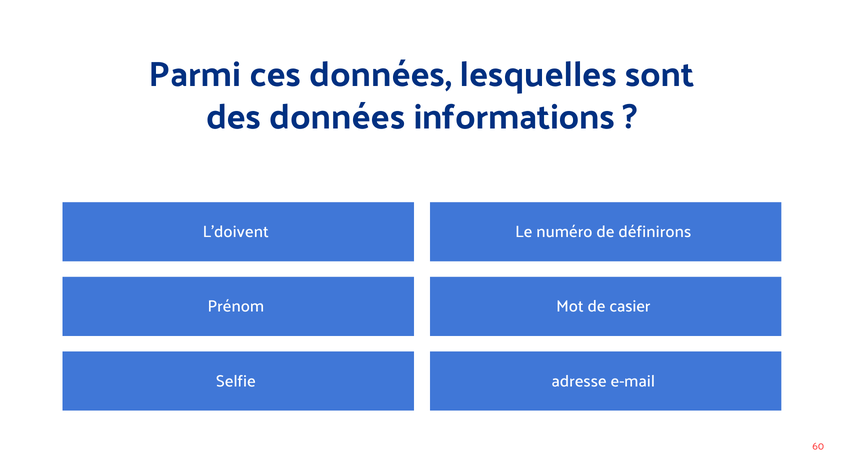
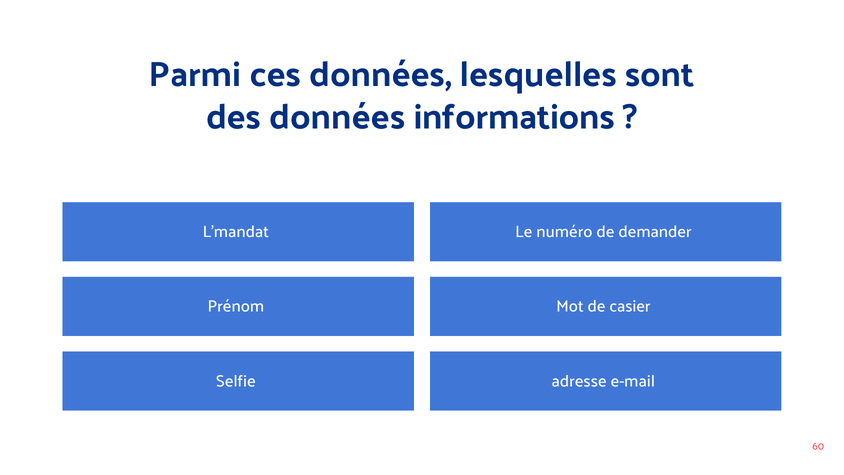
L’doivent: L’doivent -> L’mandat
définirons: définirons -> demander
